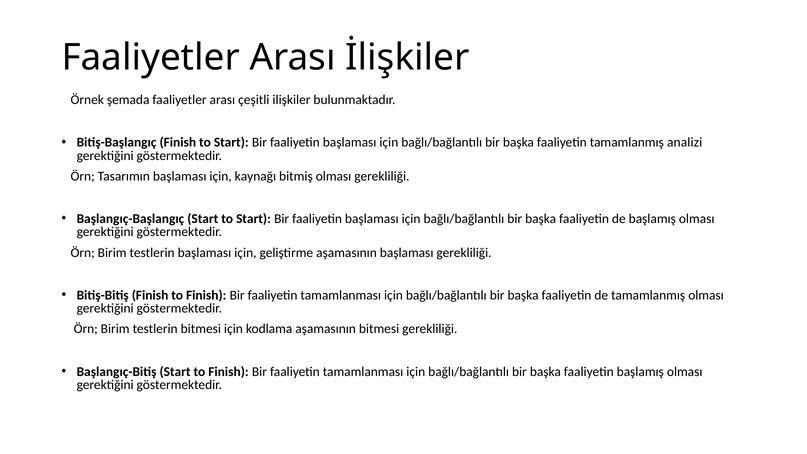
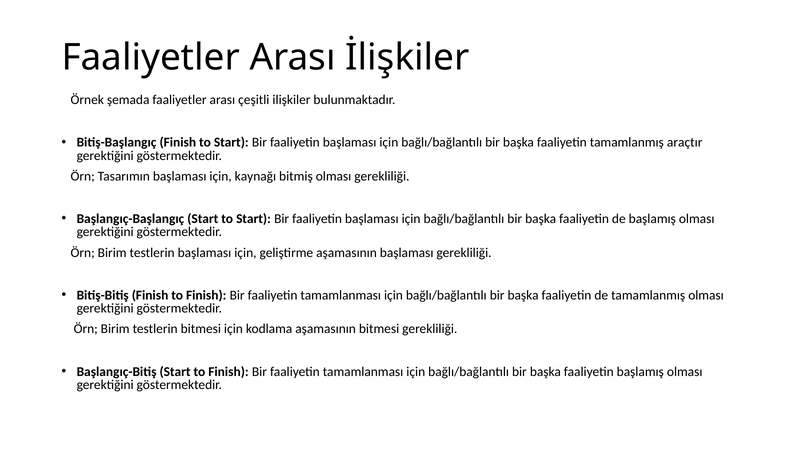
analizi: analizi -> araçtır
